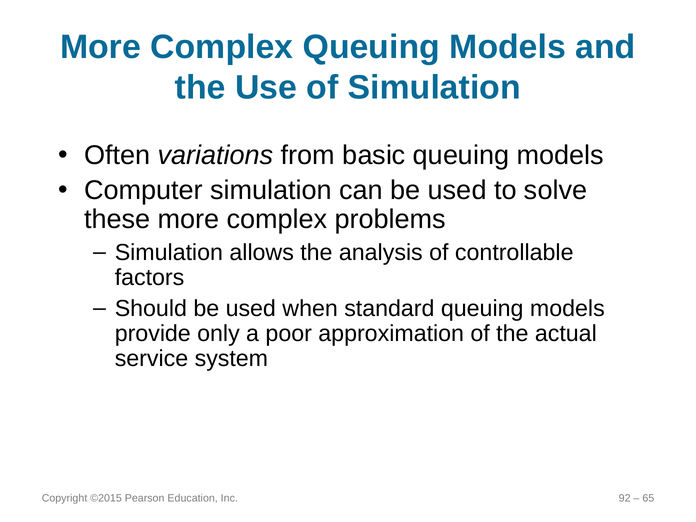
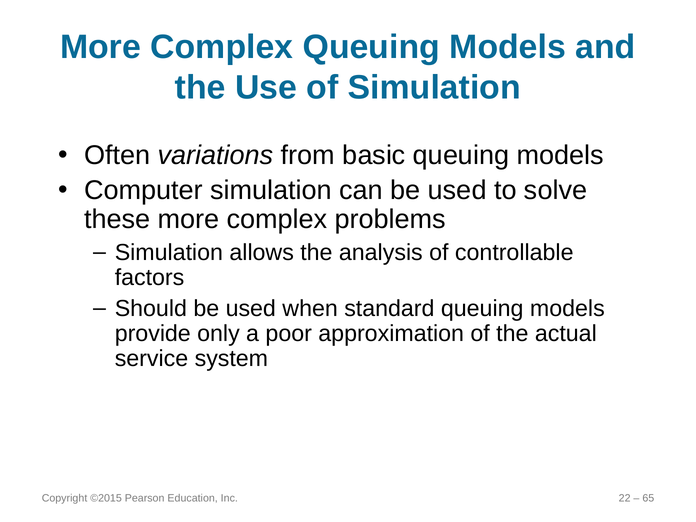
92: 92 -> 22
